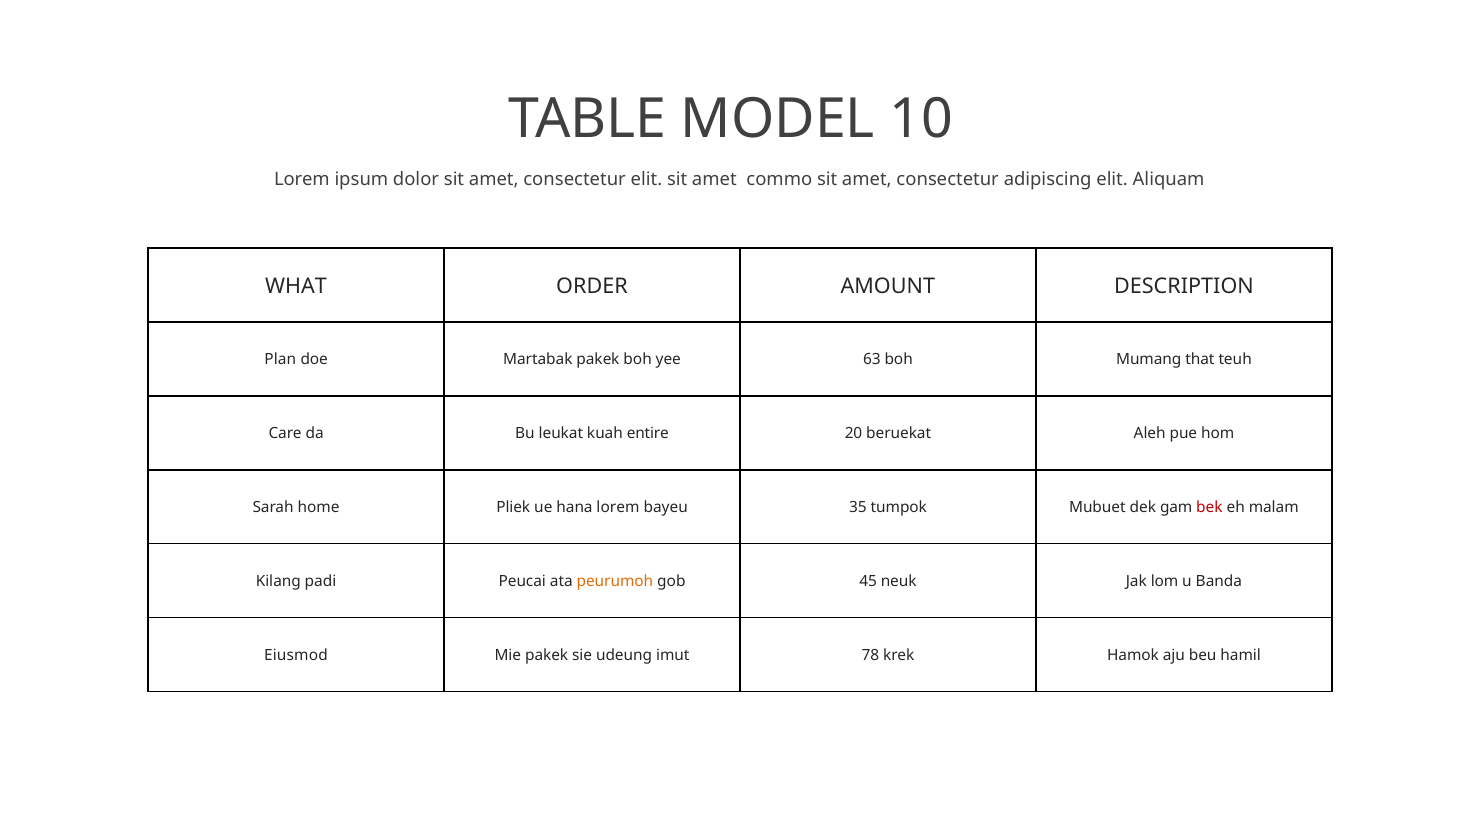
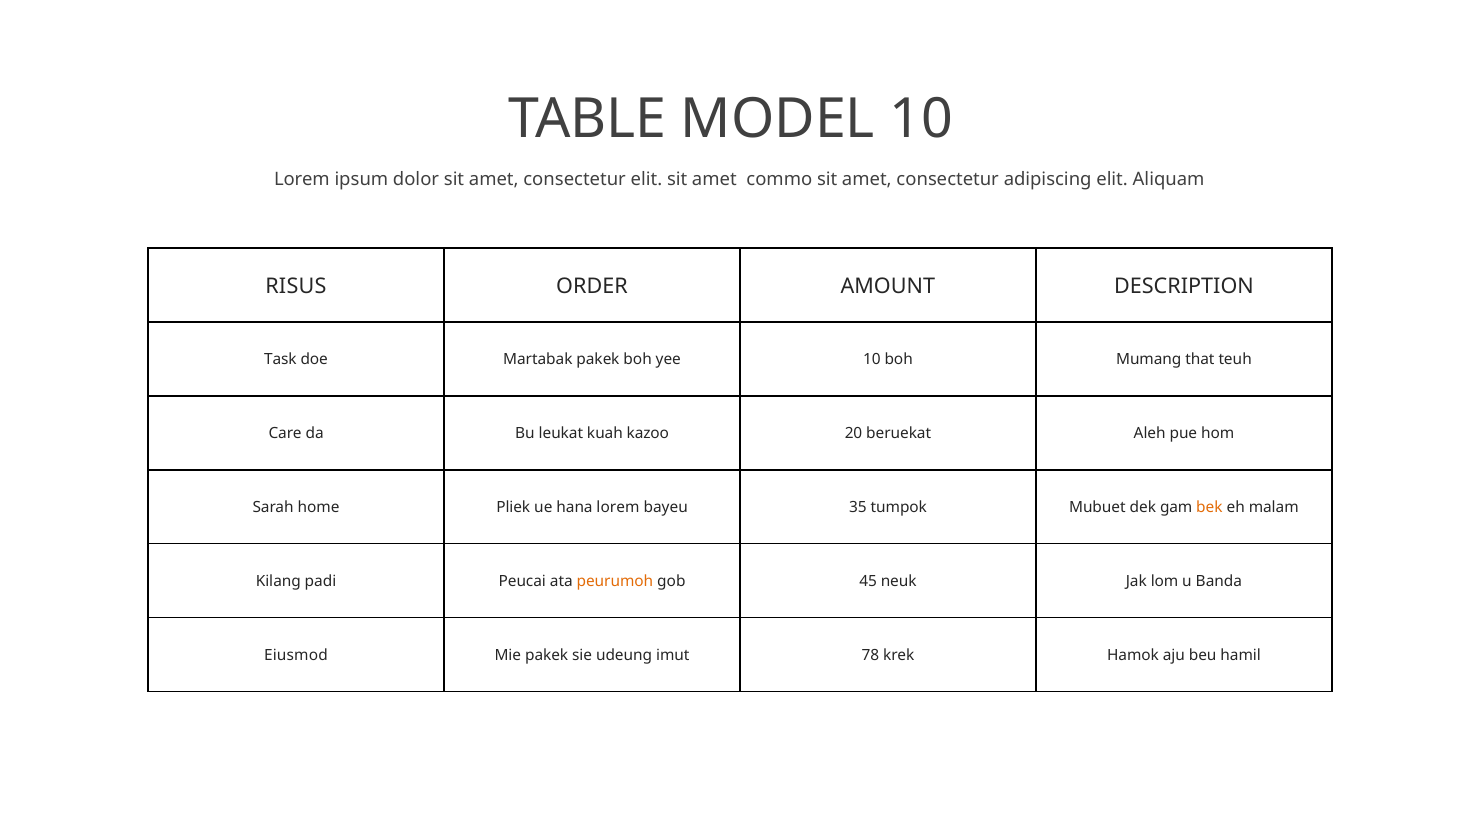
WHAT: WHAT -> RISUS
Plan: Plan -> Task
yee 63: 63 -> 10
entire: entire -> kazoo
bek colour: red -> orange
